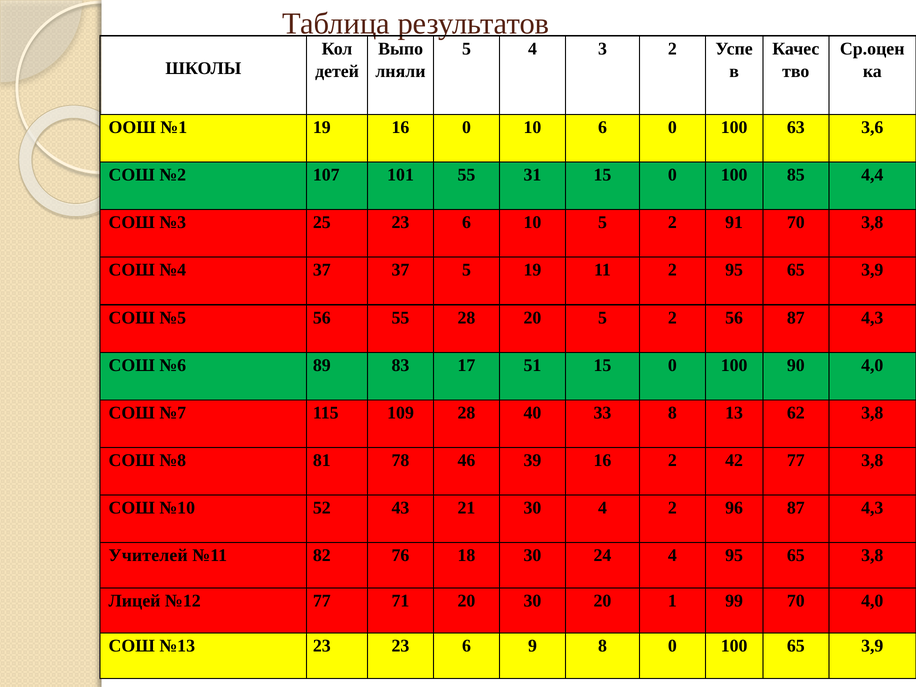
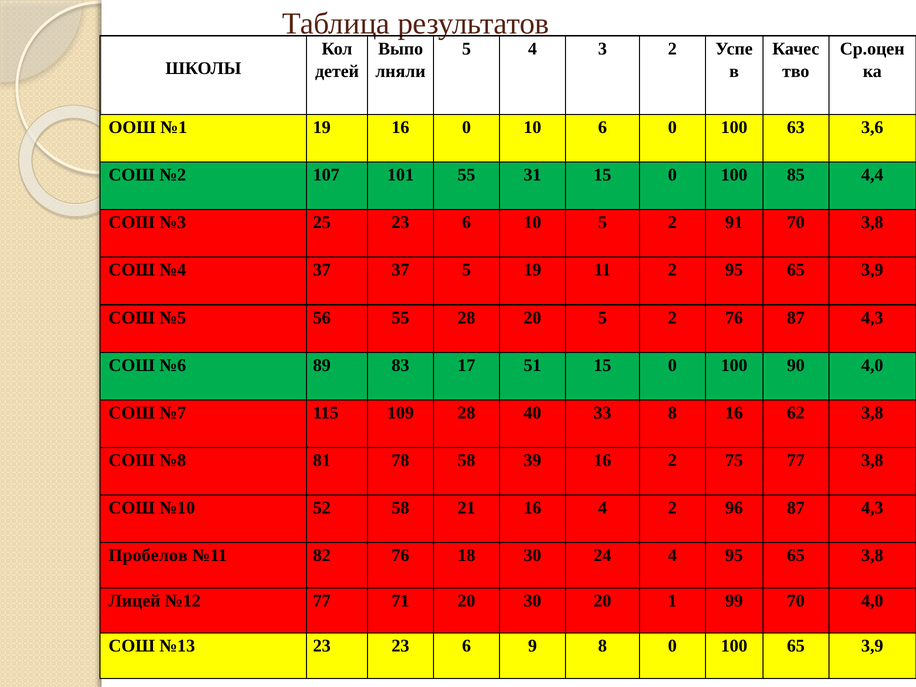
2 56: 56 -> 76
8 13: 13 -> 16
78 46: 46 -> 58
42: 42 -> 75
52 43: 43 -> 58
21 30: 30 -> 16
Учителей: Учителей -> Пробелов
